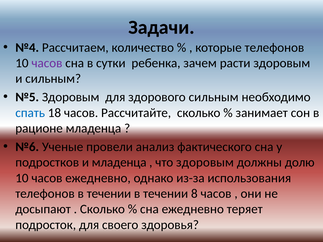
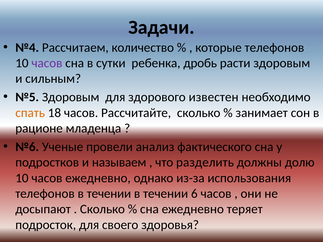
зачем: зачем -> дробь
здорового сильным: сильным -> известен
спать colour: blue -> orange
и младенца: младенца -> называем
что здоровым: здоровым -> разделить
8: 8 -> 6
